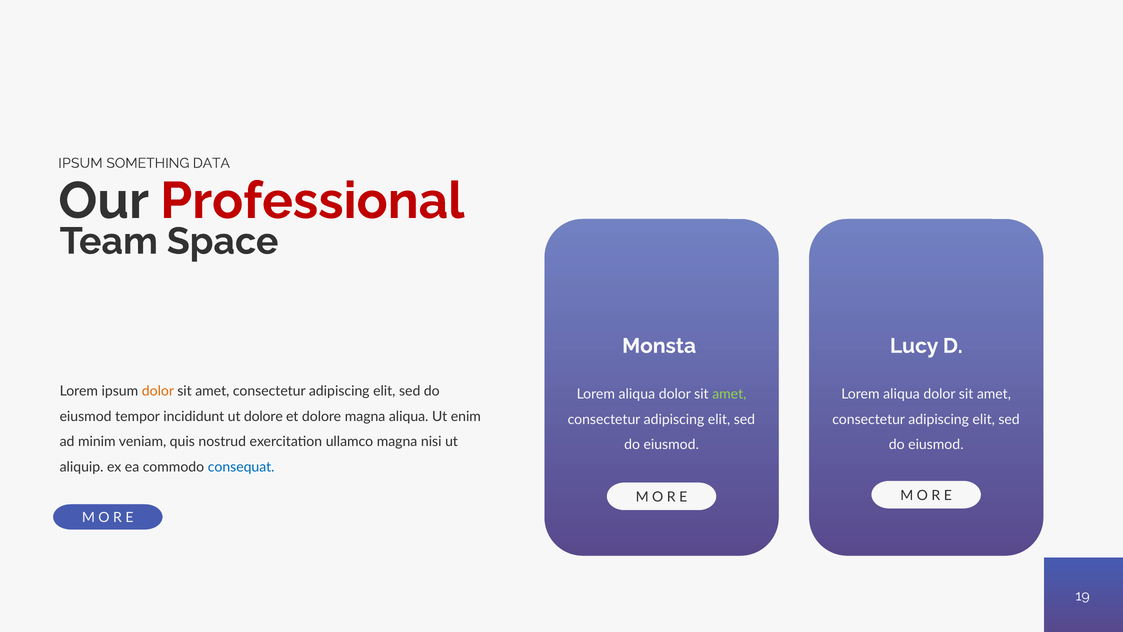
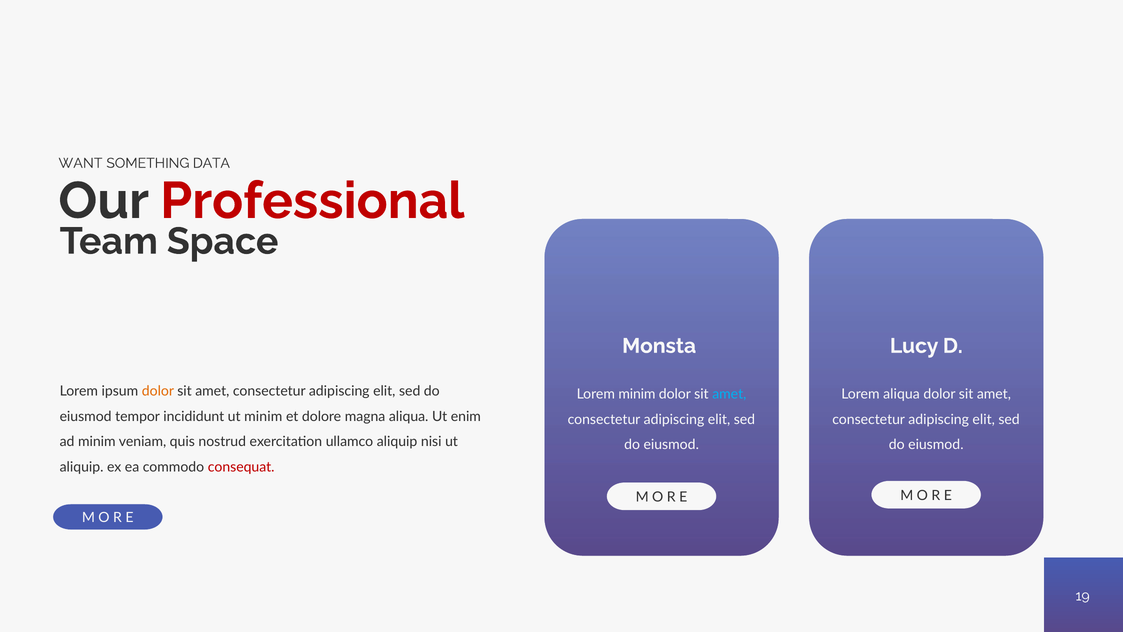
IPSUM at (81, 163): IPSUM -> WANT
aliqua at (637, 394): aliqua -> minim
amet at (729, 394) colour: light green -> light blue
ut dolore: dolore -> minim
ullamco magna: magna -> aliquip
consequat colour: blue -> red
